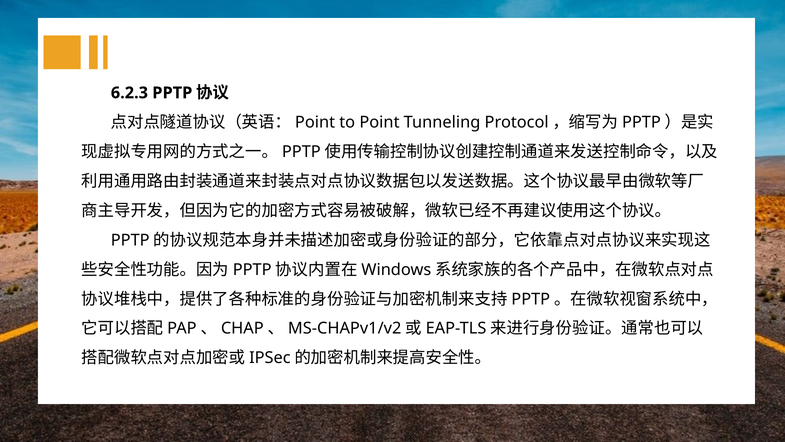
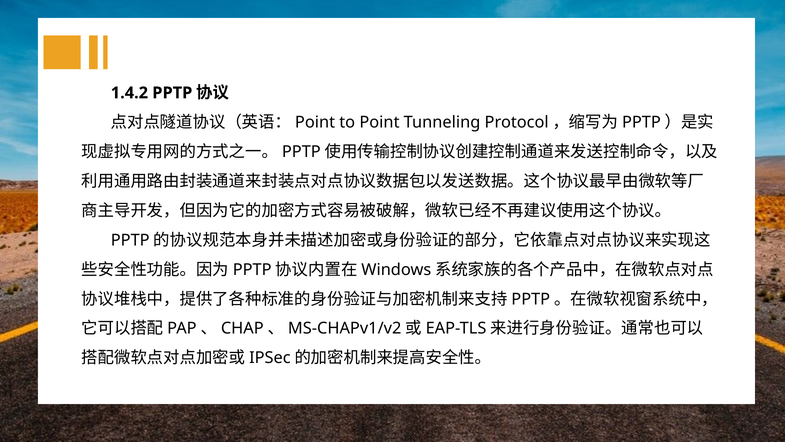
6.2.3: 6.2.3 -> 1.4.2
